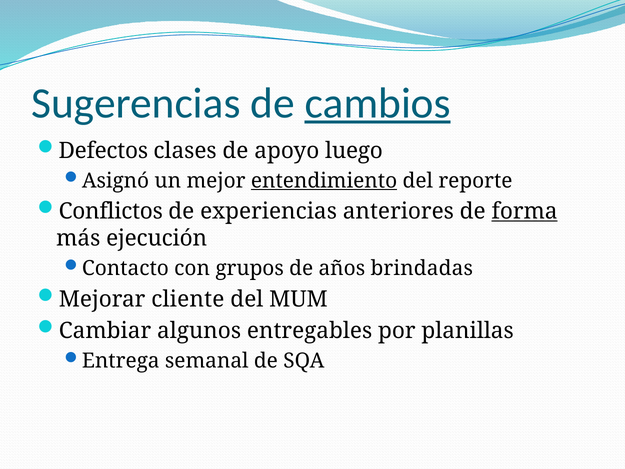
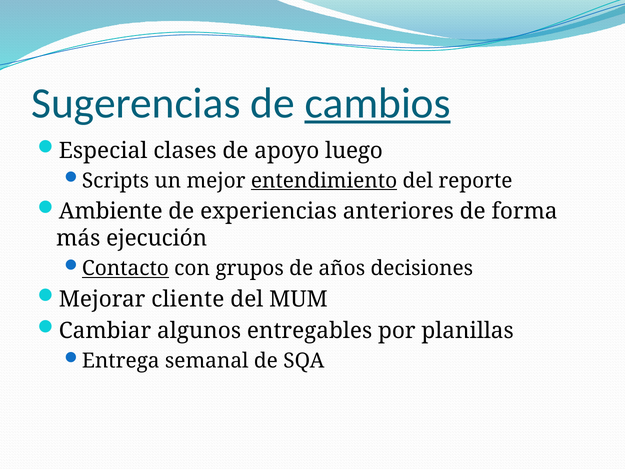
Defectos: Defectos -> Especial
Asignó: Asignó -> Scripts
Conflictos: Conflictos -> Ambiente
forma underline: present -> none
Contacto underline: none -> present
brindadas: brindadas -> decisiones
